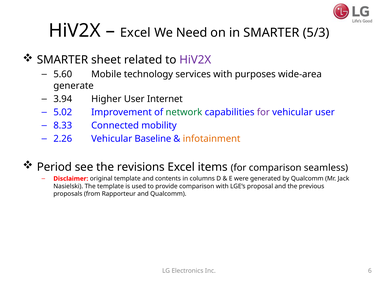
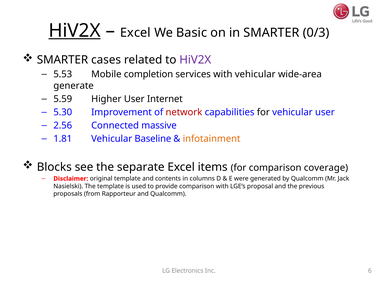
HiV2X at (75, 31) underline: none -> present
Need: Need -> Basic
5/3: 5/3 -> 0/3
sheet: sheet -> cases
5.60: 5.60 -> 5.53
technology: technology -> completion
with purposes: purposes -> vehicular
3.94: 3.94 -> 5.59
5.02: 5.02 -> 5.30
network colour: green -> red
for at (263, 112) colour: purple -> black
8.33: 8.33 -> 2.56
mobility: mobility -> massive
2.26: 2.26 -> 1.81
Period: Period -> Blocks
revisions: revisions -> separate
seamless: seamless -> coverage
